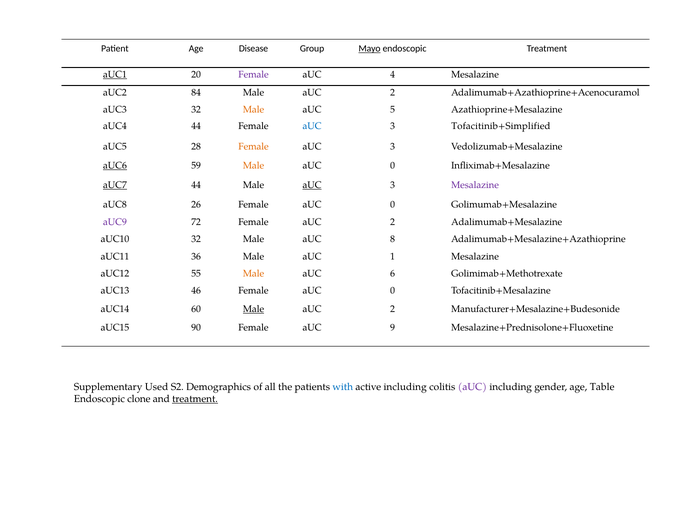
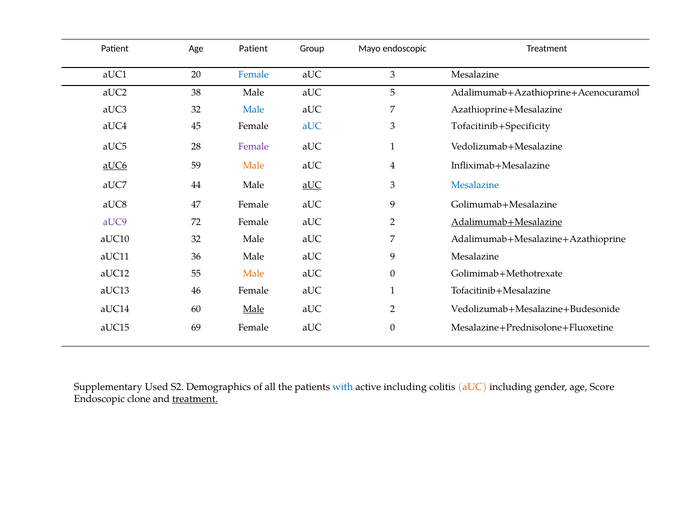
Age Disease: Disease -> Patient
Mayo underline: present -> none
aUC1 underline: present -> none
Female at (254, 75) colour: purple -> blue
4 at (393, 75): 4 -> 3
84: 84 -> 38
2 at (393, 93): 2 -> 5
Male at (254, 110) colour: orange -> blue
5 at (393, 110): 5 -> 7
aUC4 44: 44 -> 45
Tofacitinib+Simplified: Tofacitinib+Simplified -> Tofacitinib+Specificity
Female at (254, 147) colour: orange -> purple
3 at (393, 147): 3 -> 1
0 at (393, 166): 0 -> 4
aUC7 underline: present -> none
Mesalazine at (475, 185) colour: purple -> blue
26: 26 -> 47
0 at (393, 205): 0 -> 9
Adalimumab+Mesalazine underline: none -> present
8 at (393, 239): 8 -> 7
Male aUC 1: 1 -> 9
6 at (393, 274): 6 -> 0
46 Female aUC 0: 0 -> 1
Manufacturer+Mesalazine+Budesonide: Manufacturer+Mesalazine+Budesonide -> Vedolizumab+Mesalazine+Budesonide
90: 90 -> 69
Female aUC 9: 9 -> 0
aUC at (472, 387) colour: purple -> orange
Table: Table -> Score
